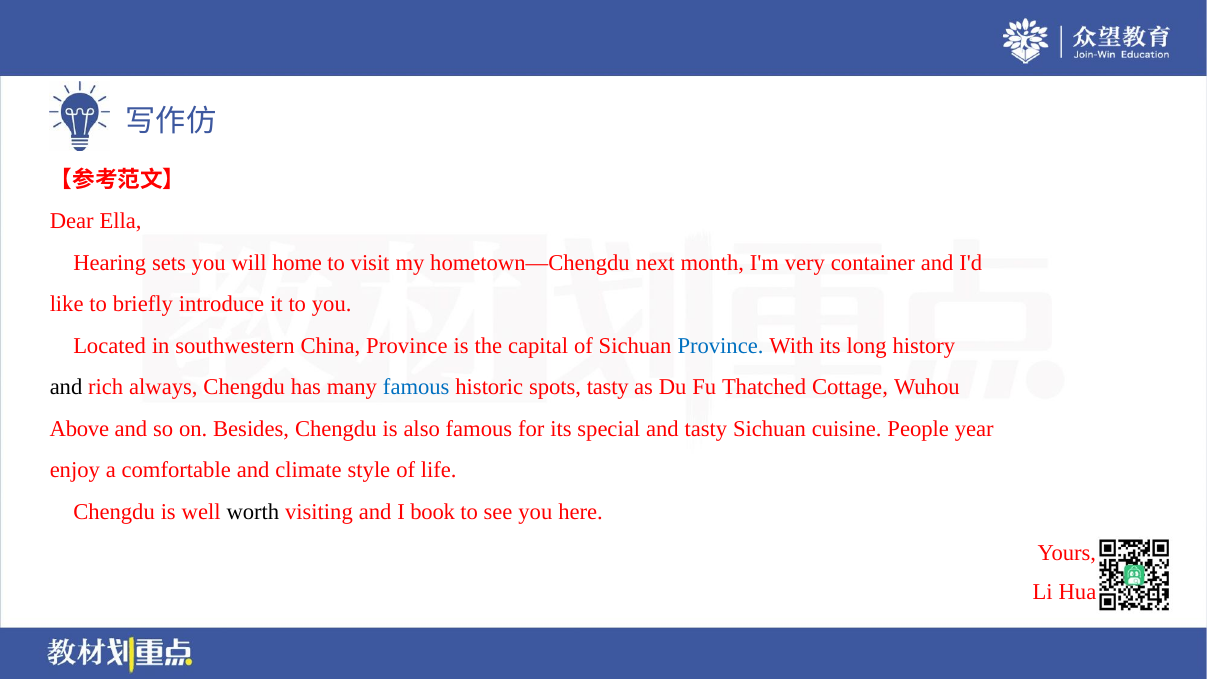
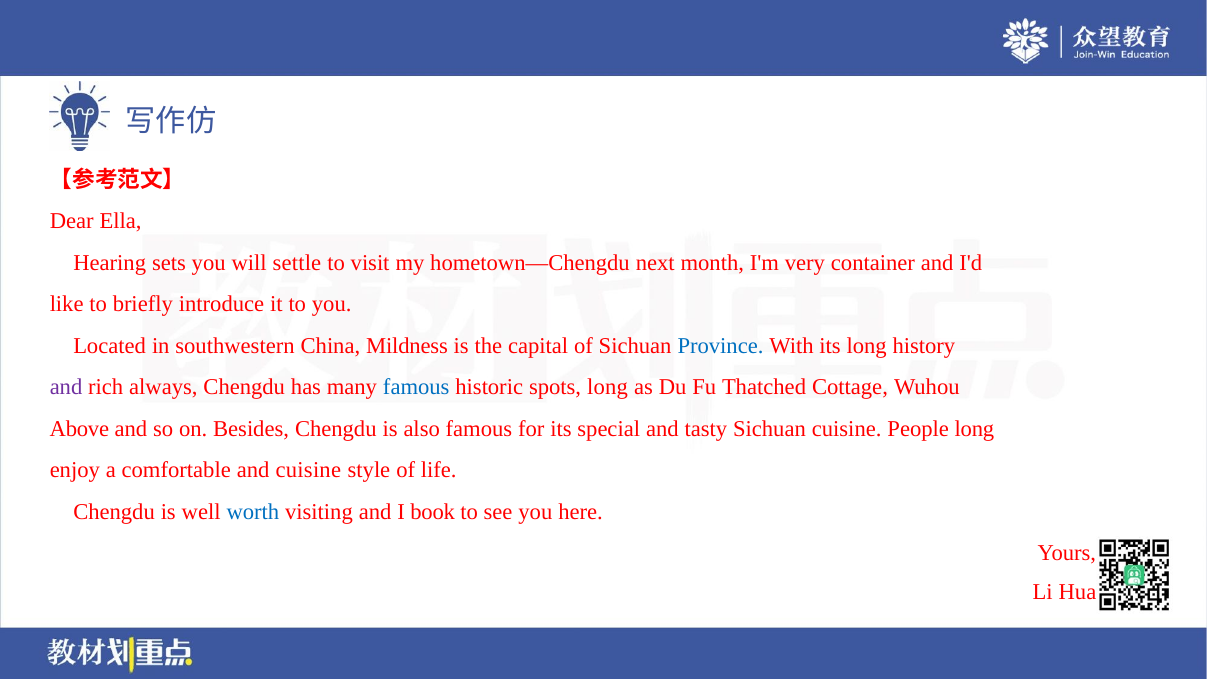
home: home -> settle
China Province: Province -> Mildness
and at (66, 387) colour: black -> purple
spots tasty: tasty -> long
People year: year -> long
and climate: climate -> cuisine
worth colour: black -> blue
